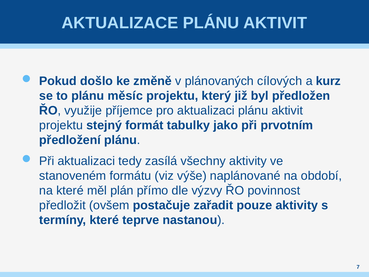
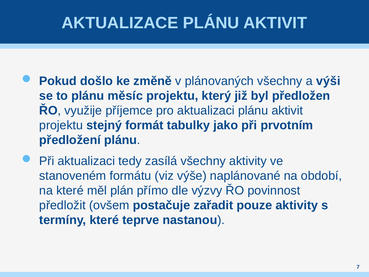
plánovaných cílových: cílových -> všechny
kurz: kurz -> výši
